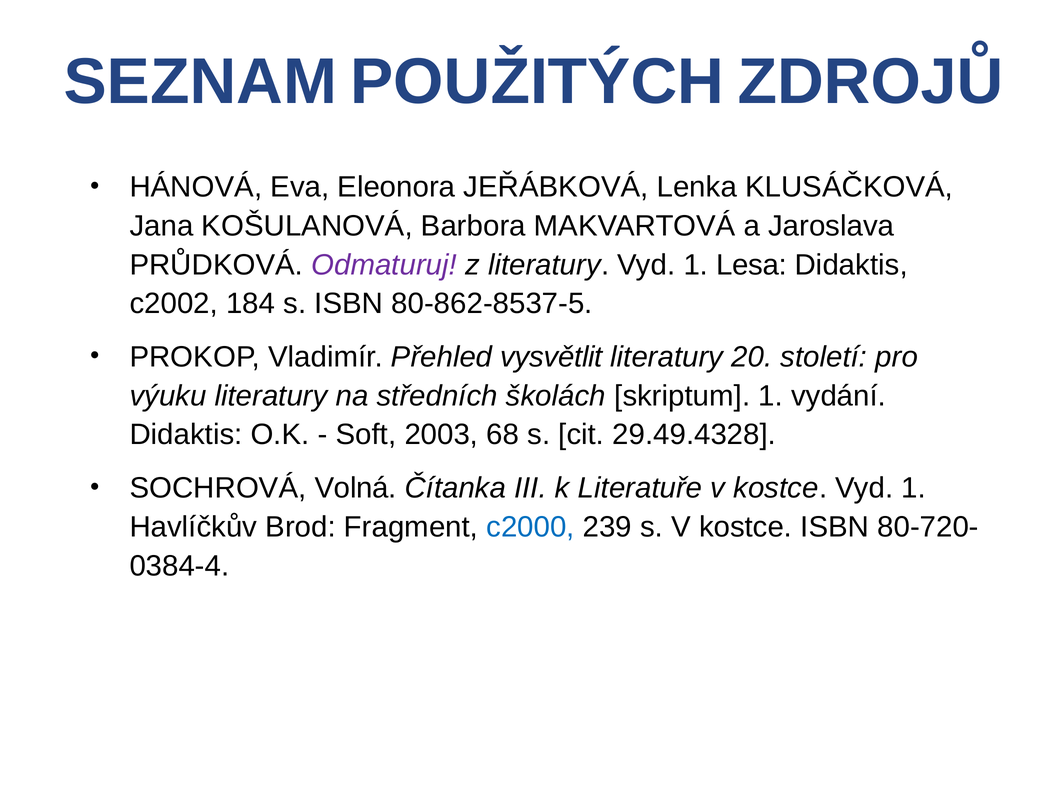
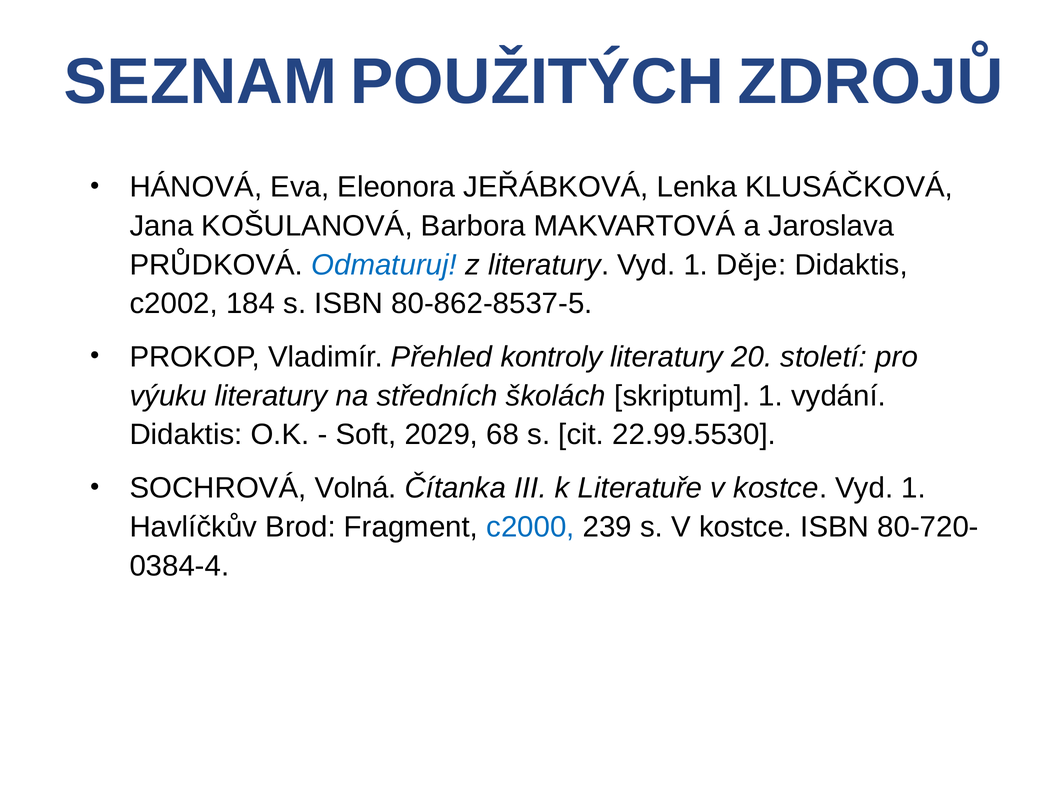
Odmaturuj colour: purple -> blue
Lesa: Lesa -> Děje
vysvětlit: vysvětlit -> kontroly
2003: 2003 -> 2029
29.49.4328: 29.49.4328 -> 22.99.5530
